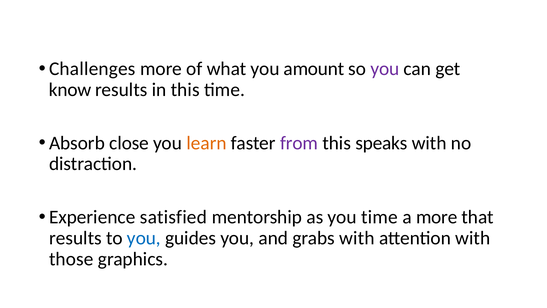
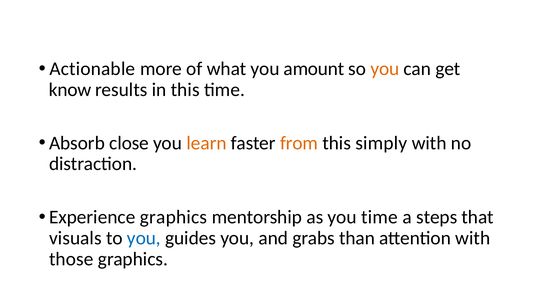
Challenges: Challenges -> Actionable
you at (385, 69) colour: purple -> orange
from colour: purple -> orange
speaks: speaks -> simply
Experience satisfied: satisfied -> graphics
a more: more -> steps
results at (75, 238): results -> visuals
grabs with: with -> than
